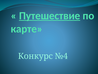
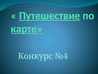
карте underline: none -> present
